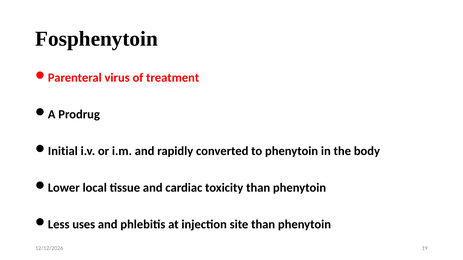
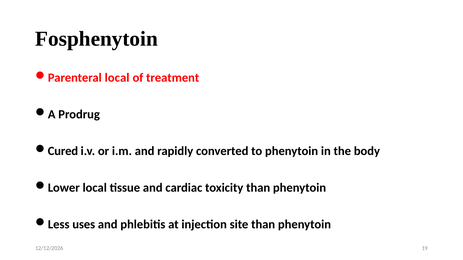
Parenteral virus: virus -> local
Initial: Initial -> Cured
